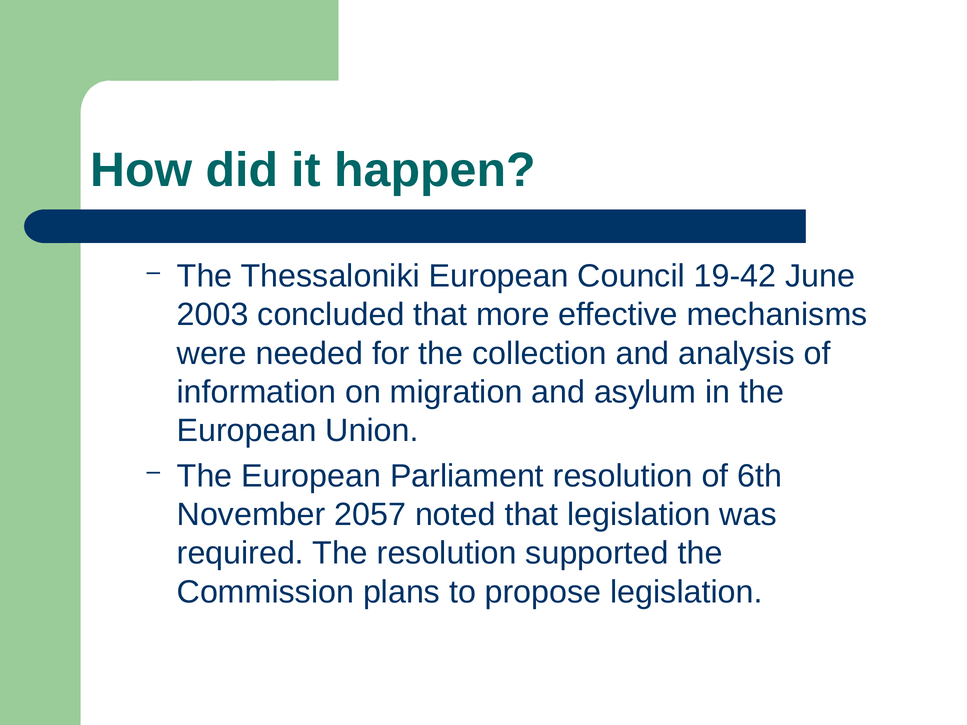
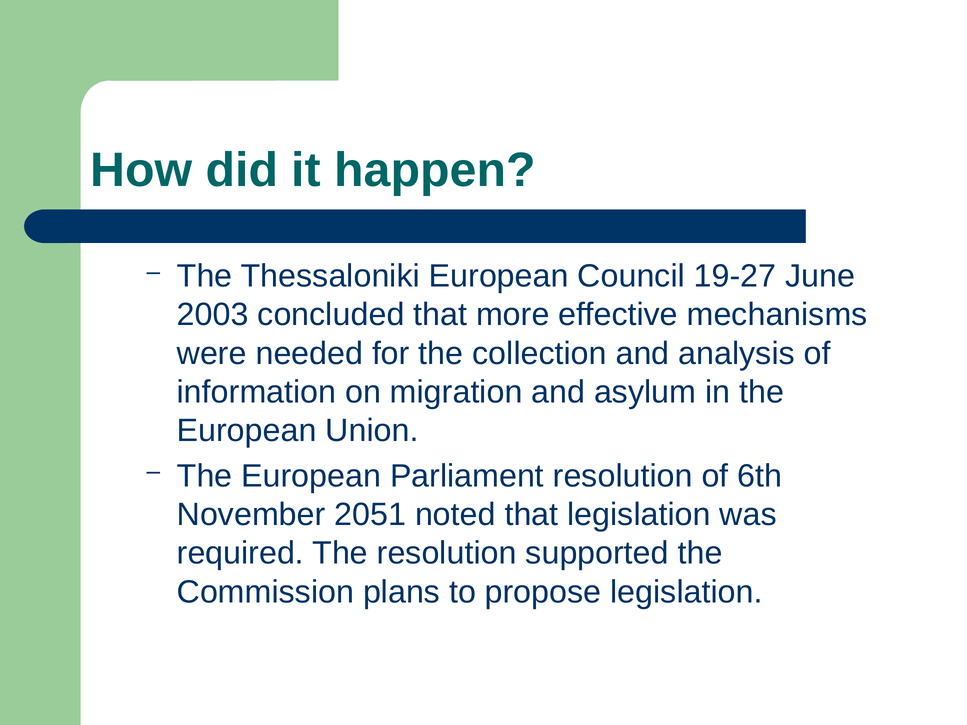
19-42: 19-42 -> 19-27
2057: 2057 -> 2051
